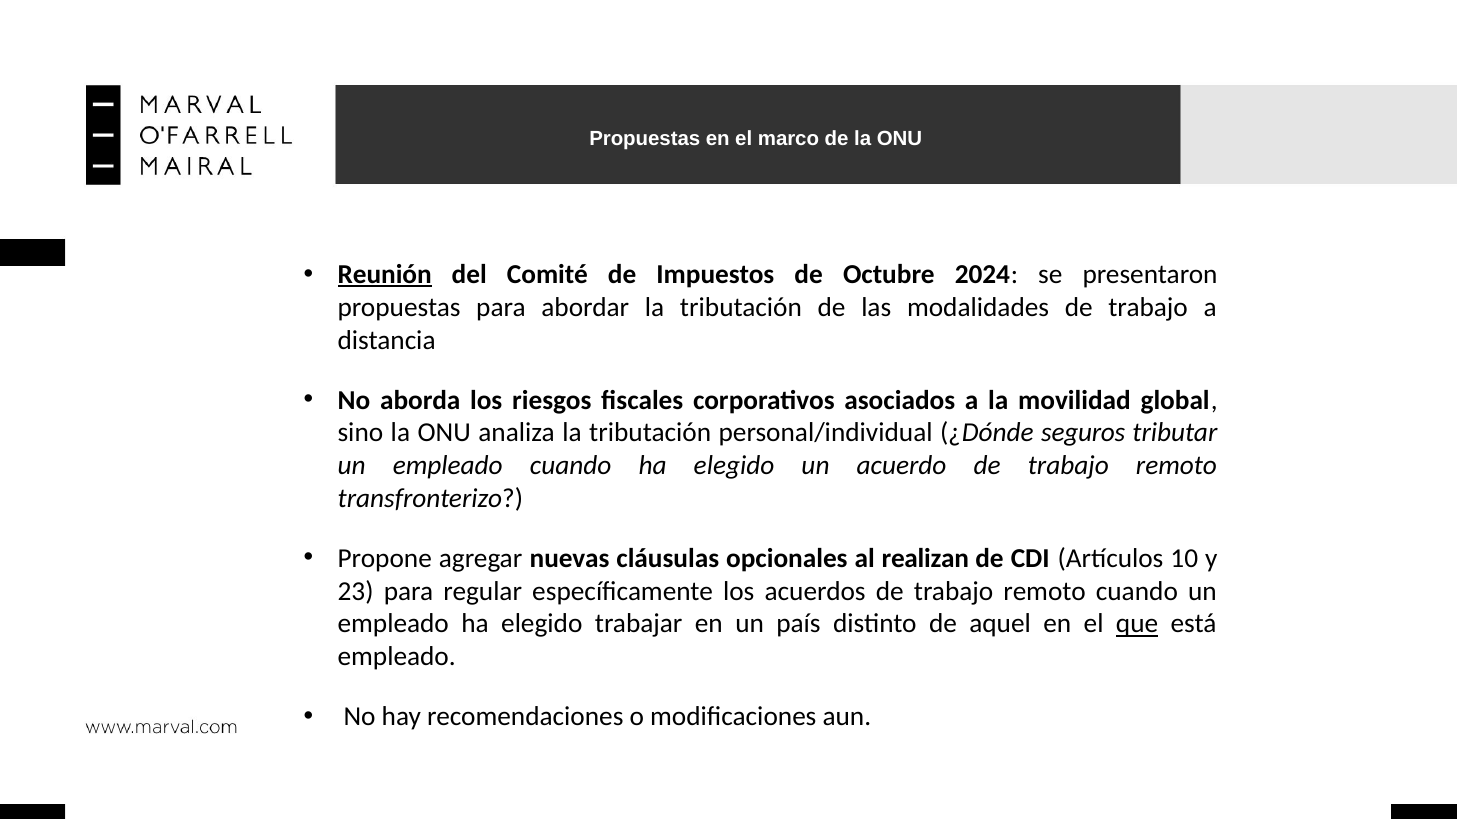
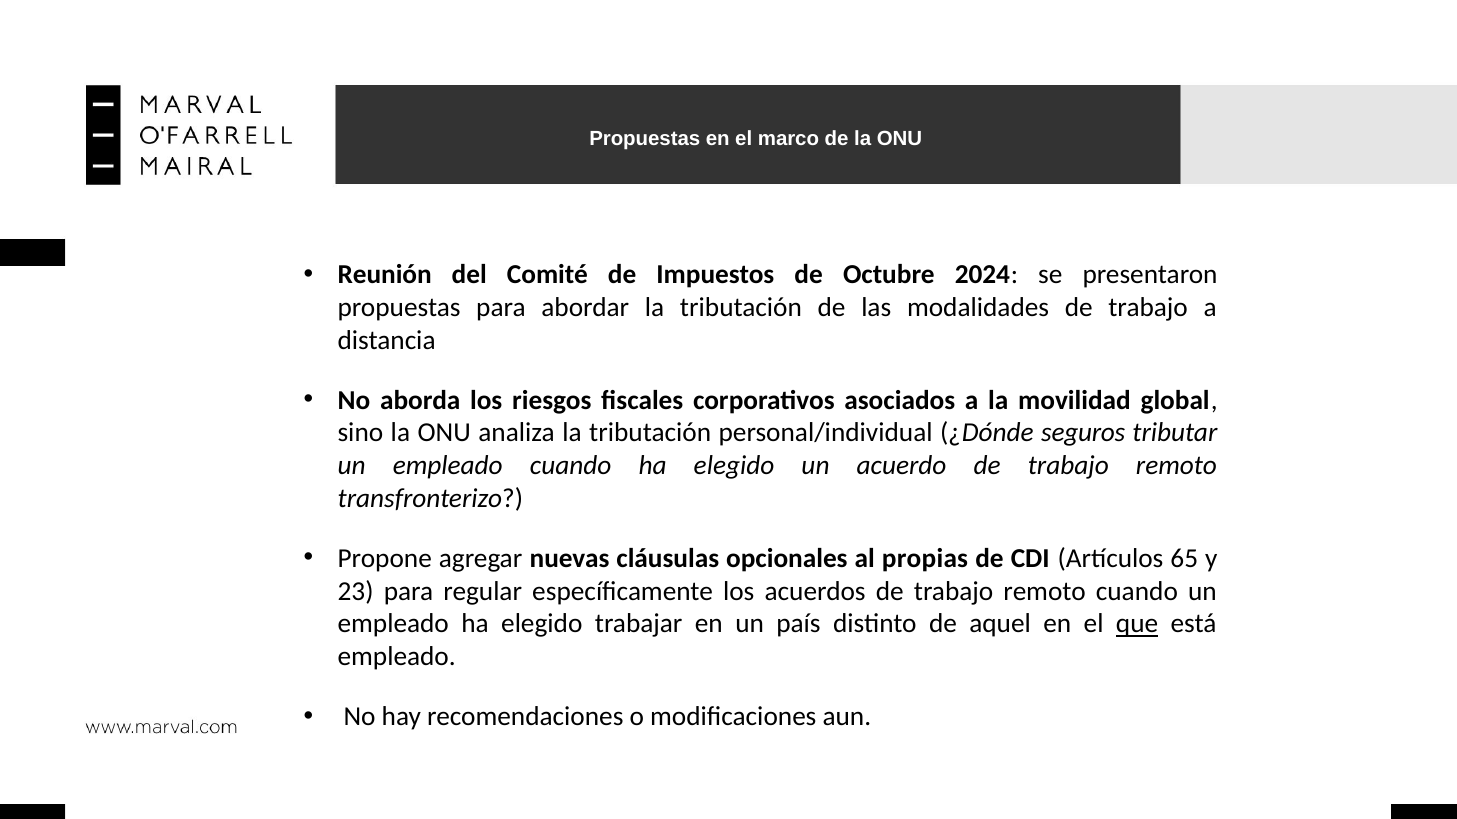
Reunión underline: present -> none
realizan: realizan -> propias
10: 10 -> 65
